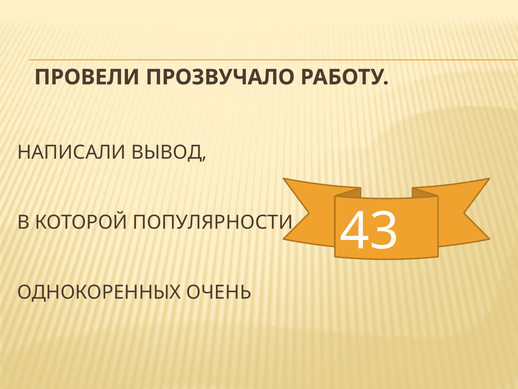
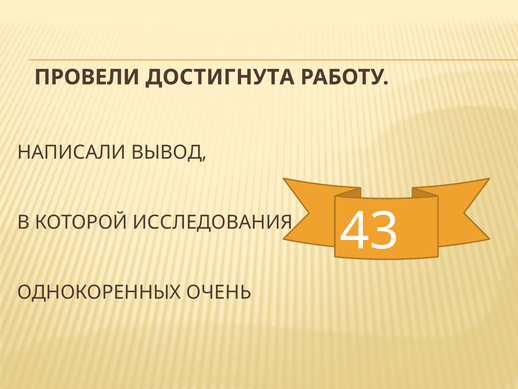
ПРОЗВУЧАЛО: ПРОЗВУЧАЛО -> ДОСТИГНУТА
ПОПУЛЯРНОСТИ: ПОПУЛЯРНОСТИ -> ИССЛЕДОВАНИЯ
